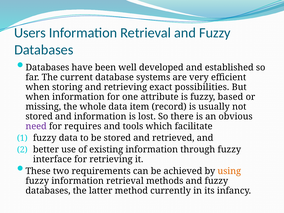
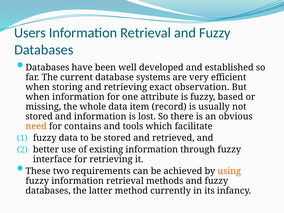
possibilities: possibilities -> observation
need colour: purple -> orange
requires: requires -> contains
